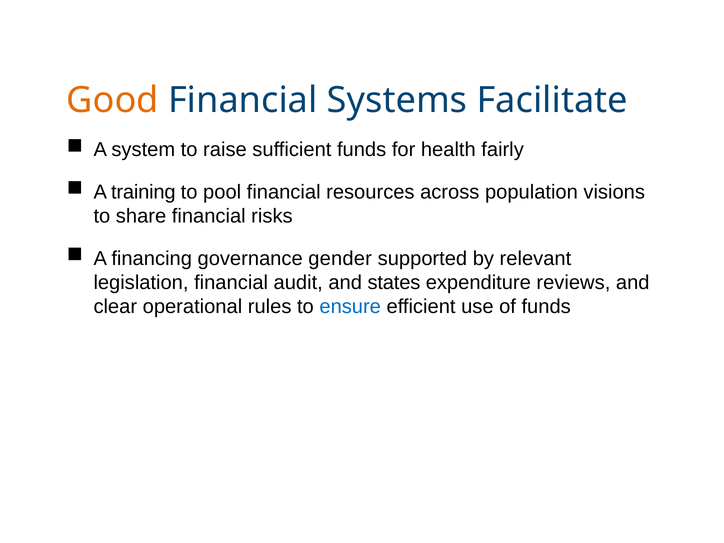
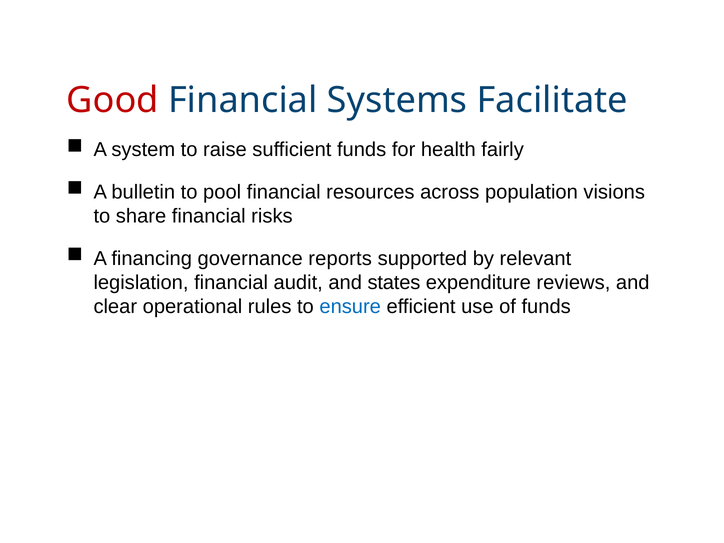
Good colour: orange -> red
training: training -> bulletin
gender: gender -> reports
